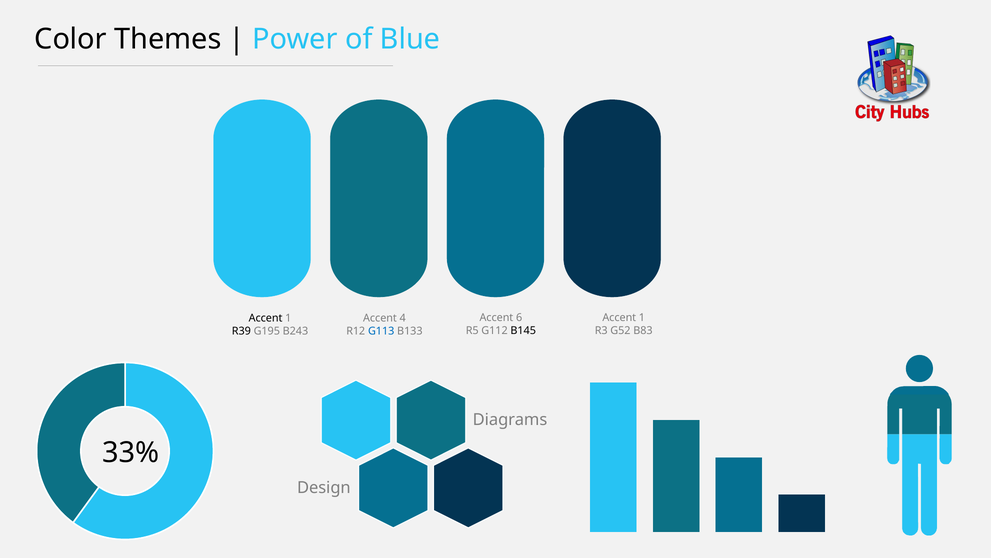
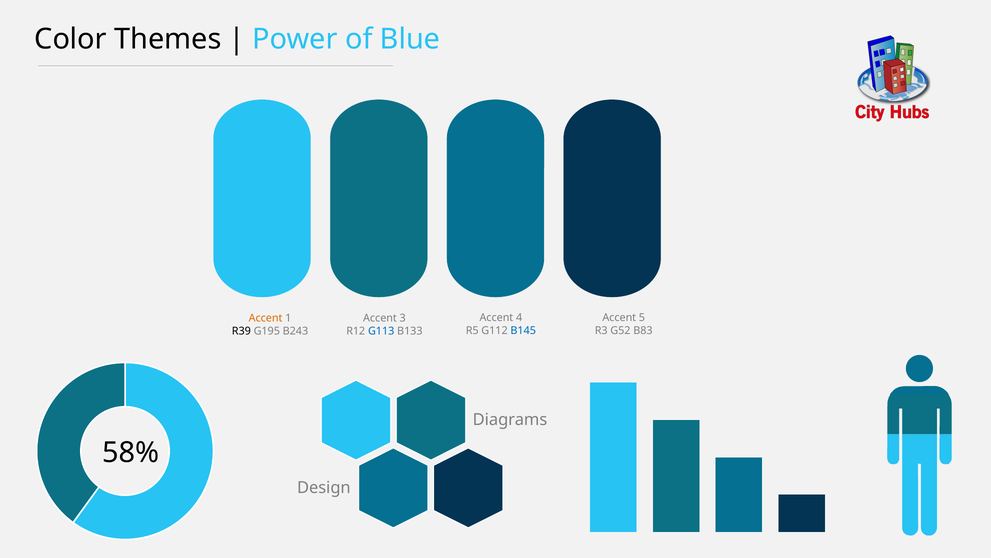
6: 6 -> 4
1 at (642, 317): 1 -> 5
Accent at (266, 318) colour: black -> orange
4: 4 -> 3
B145 colour: black -> blue
33%: 33% -> 58%
